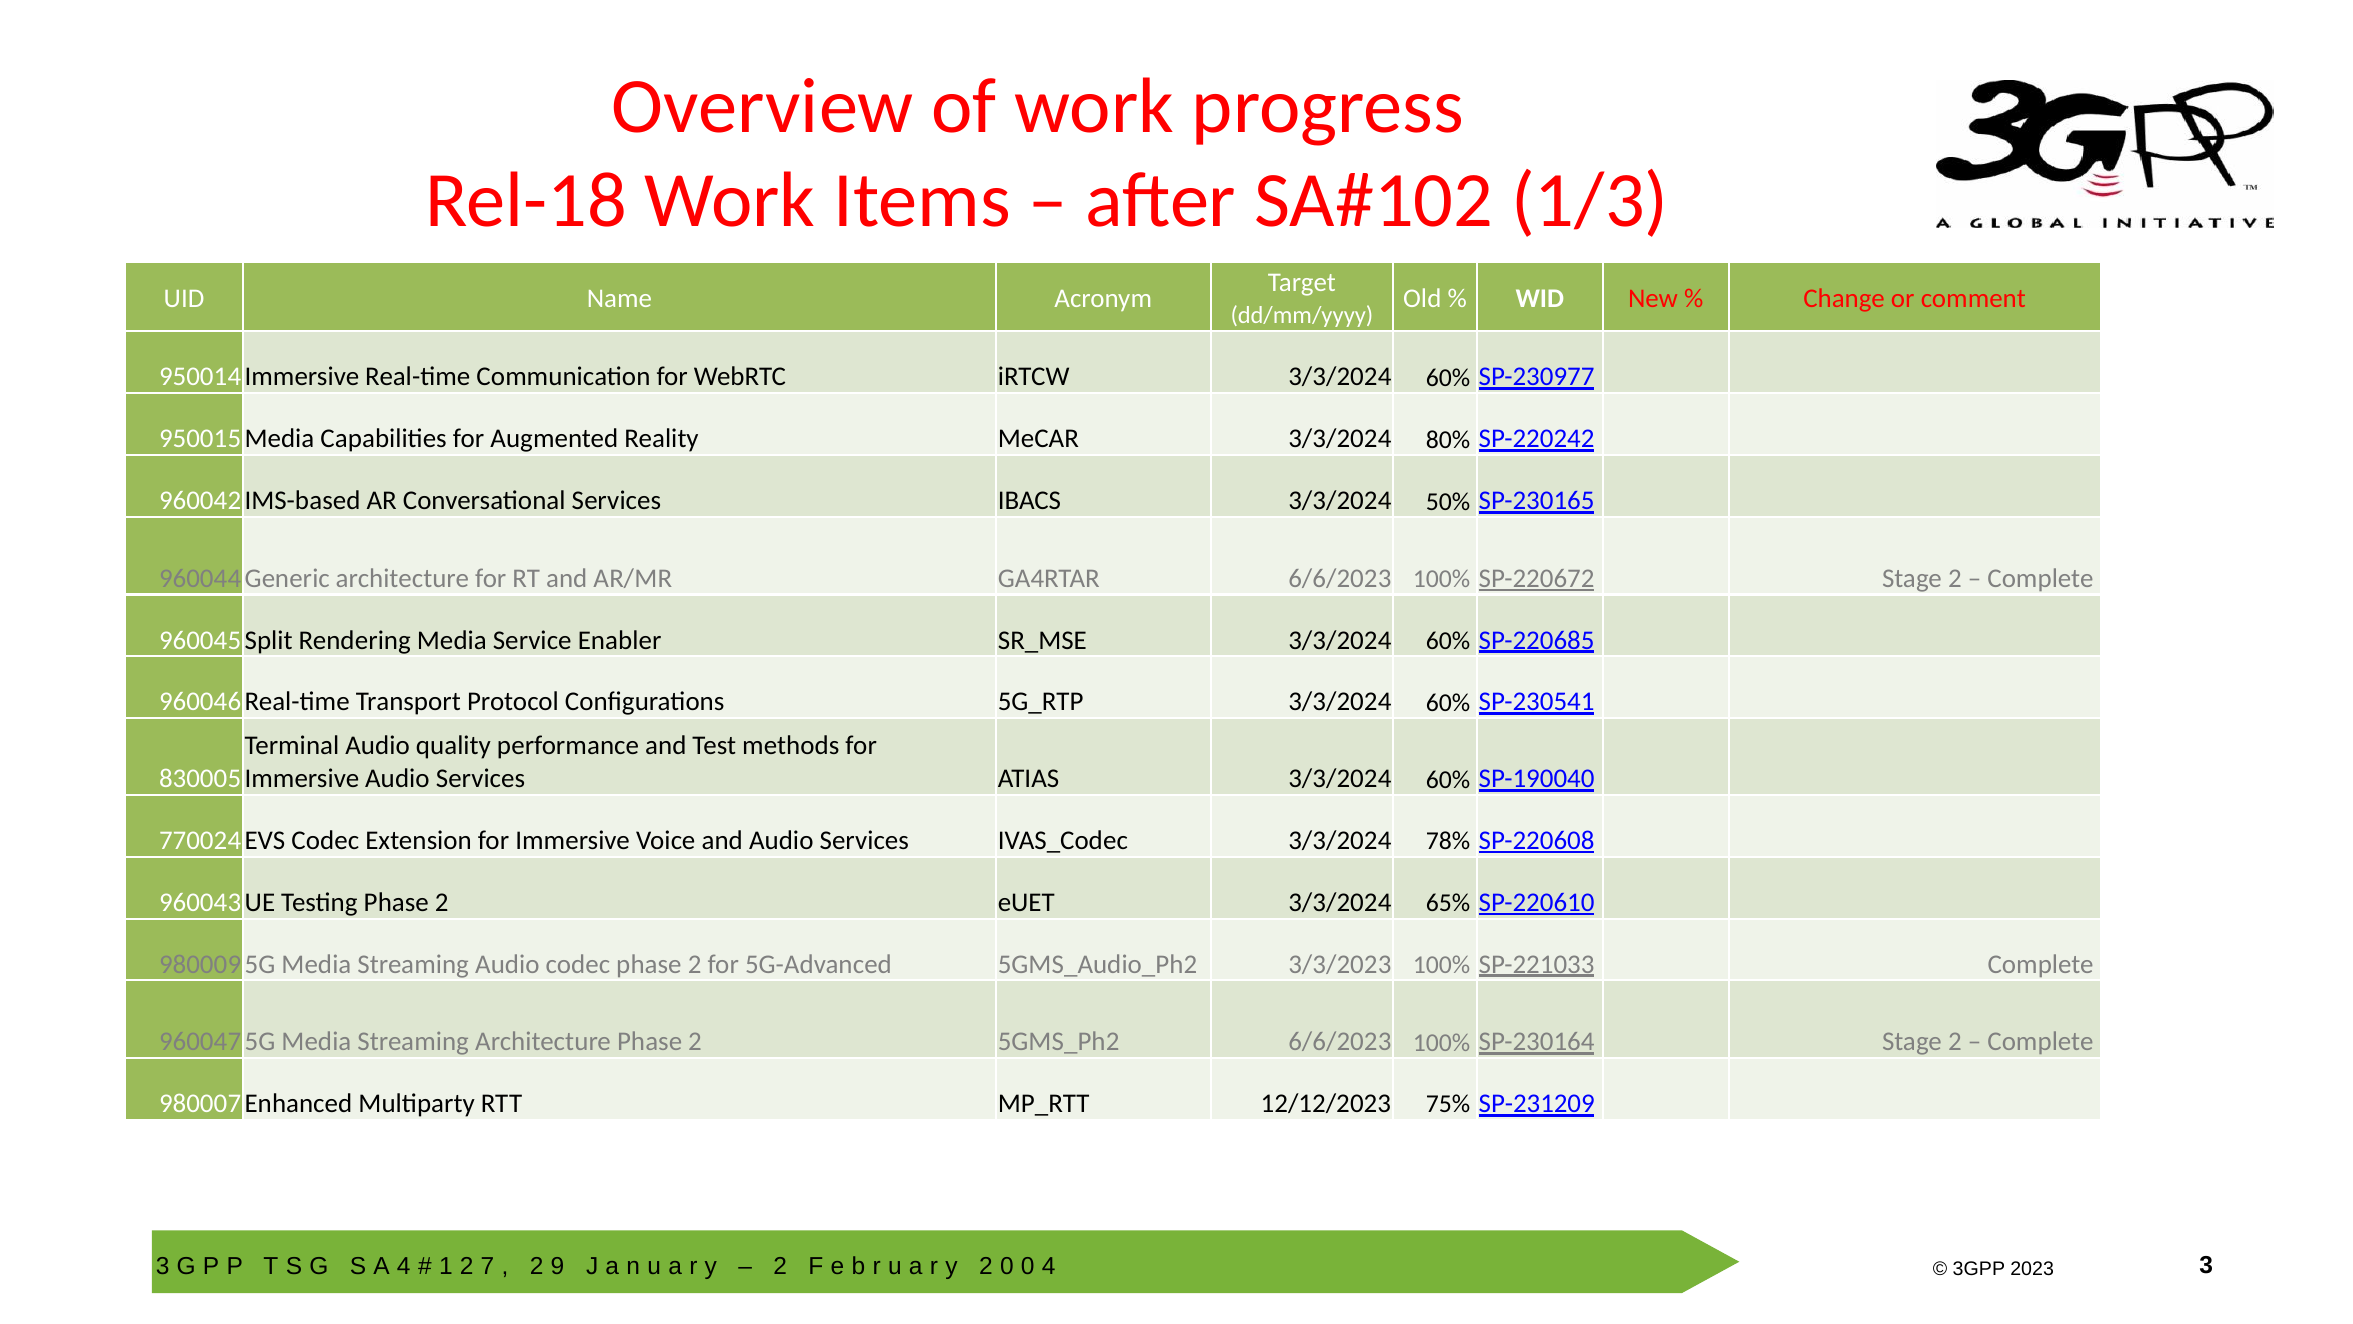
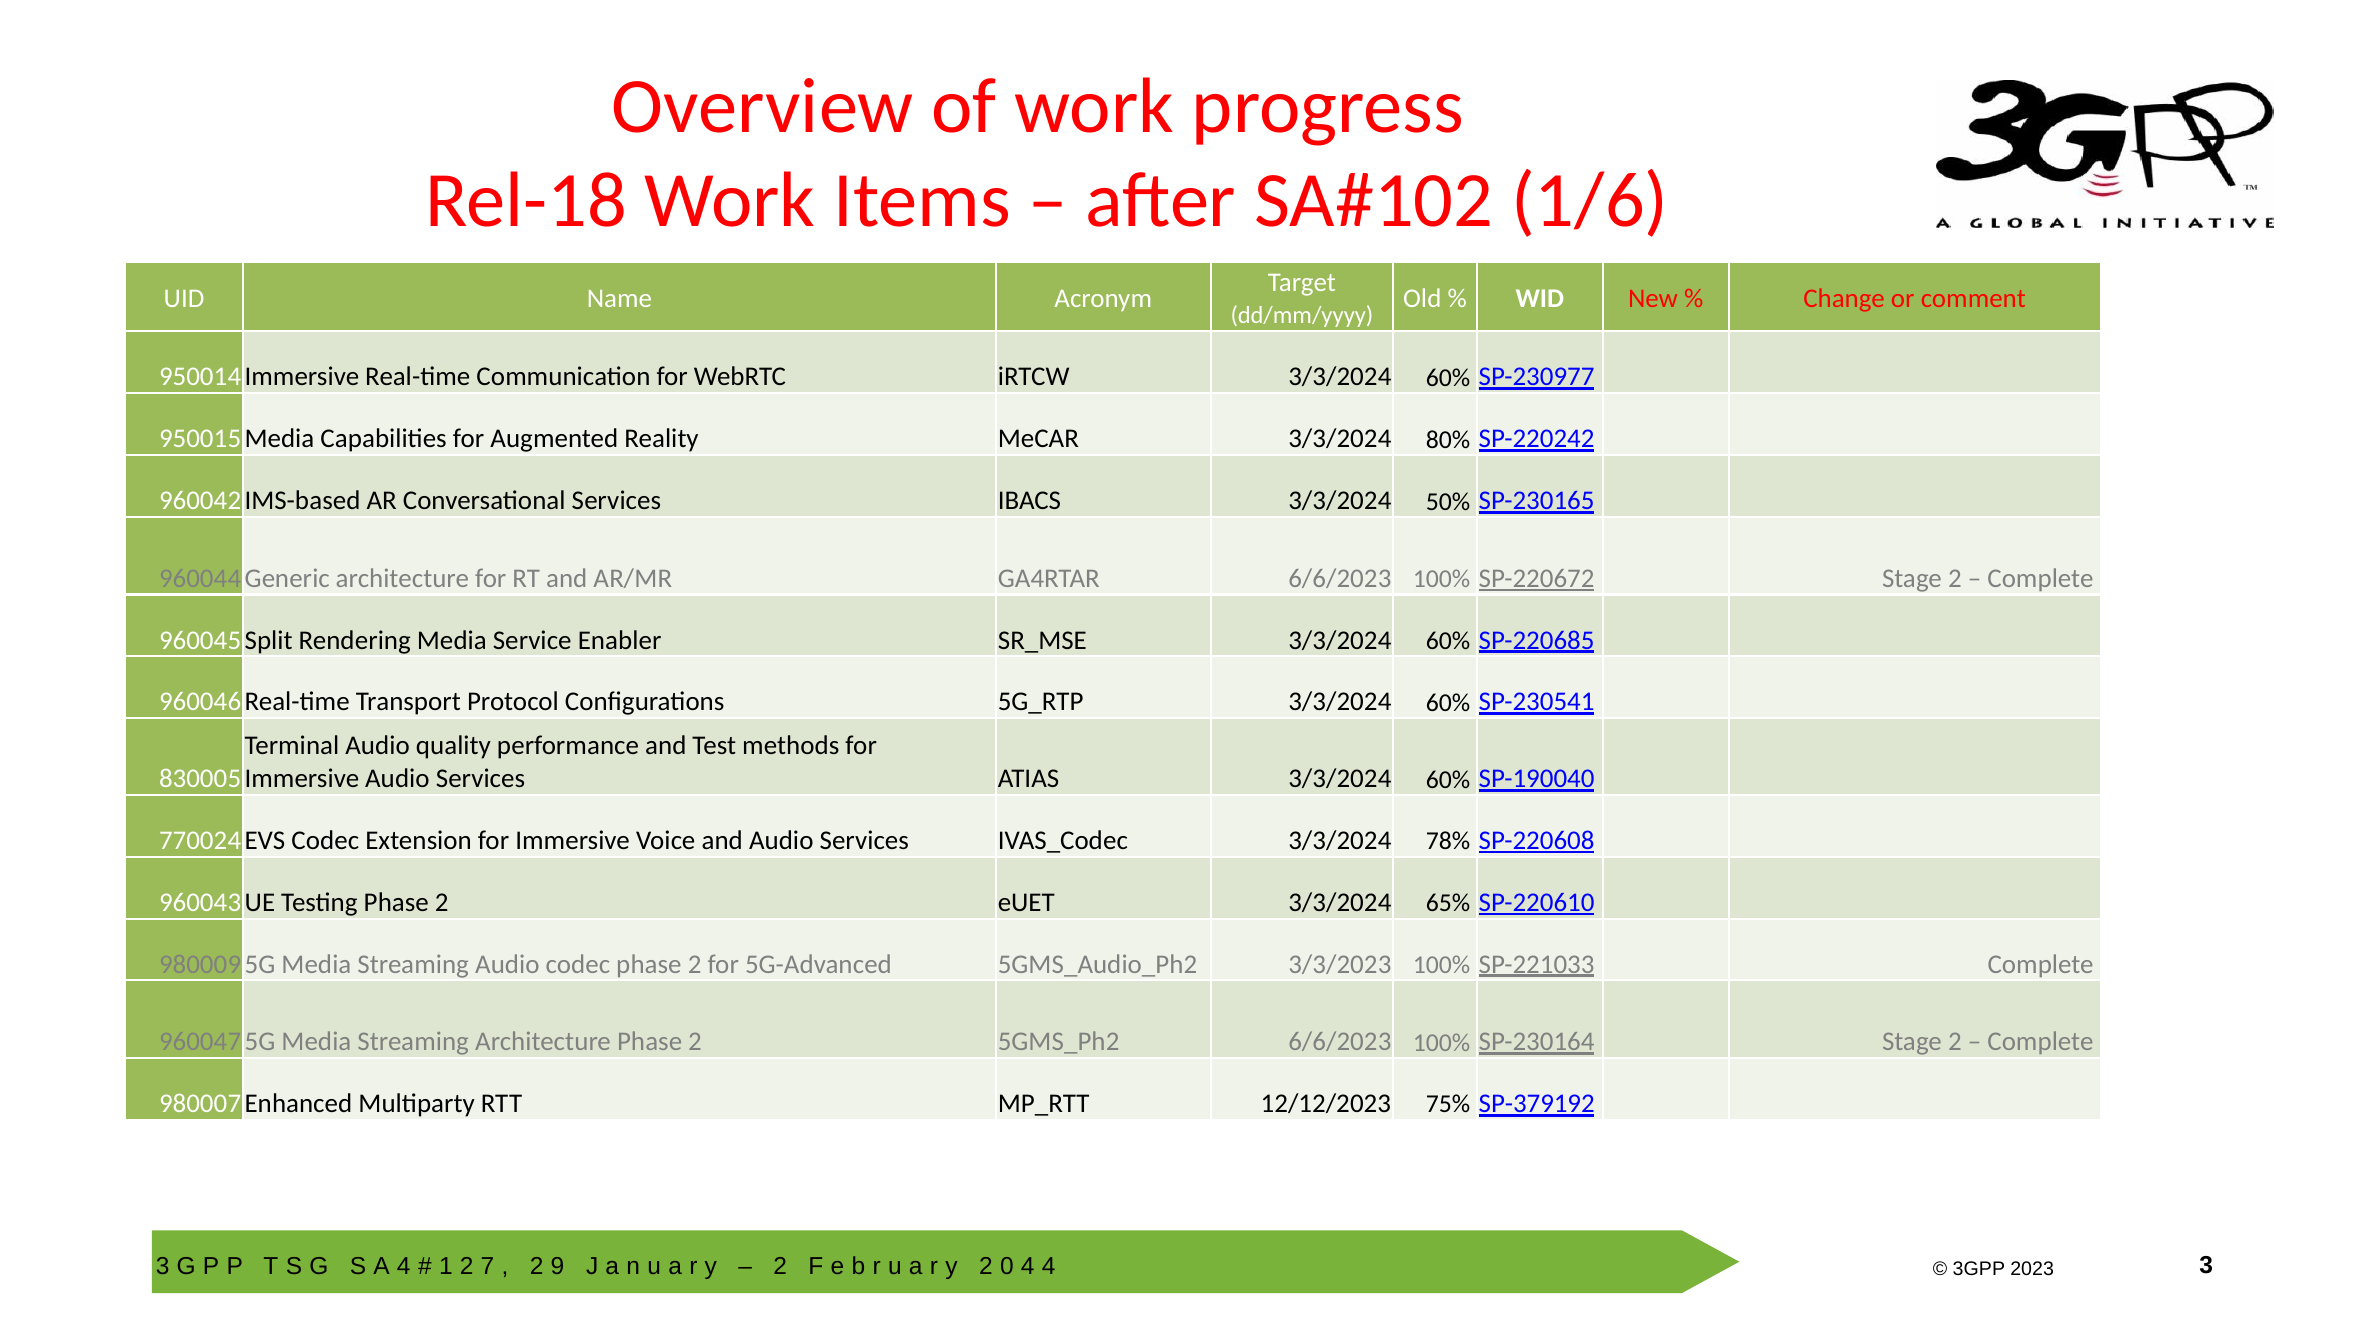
1/3: 1/3 -> 1/6
SP-231209: SP-231209 -> SP-379192
0 at (1028, 1266): 0 -> 4
